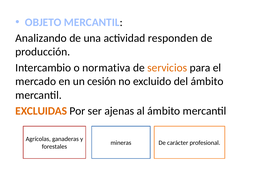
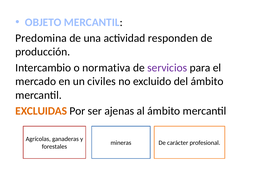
Analizando: Analizando -> Predomina
servicios colour: orange -> purple
cesión: cesión -> civiles
